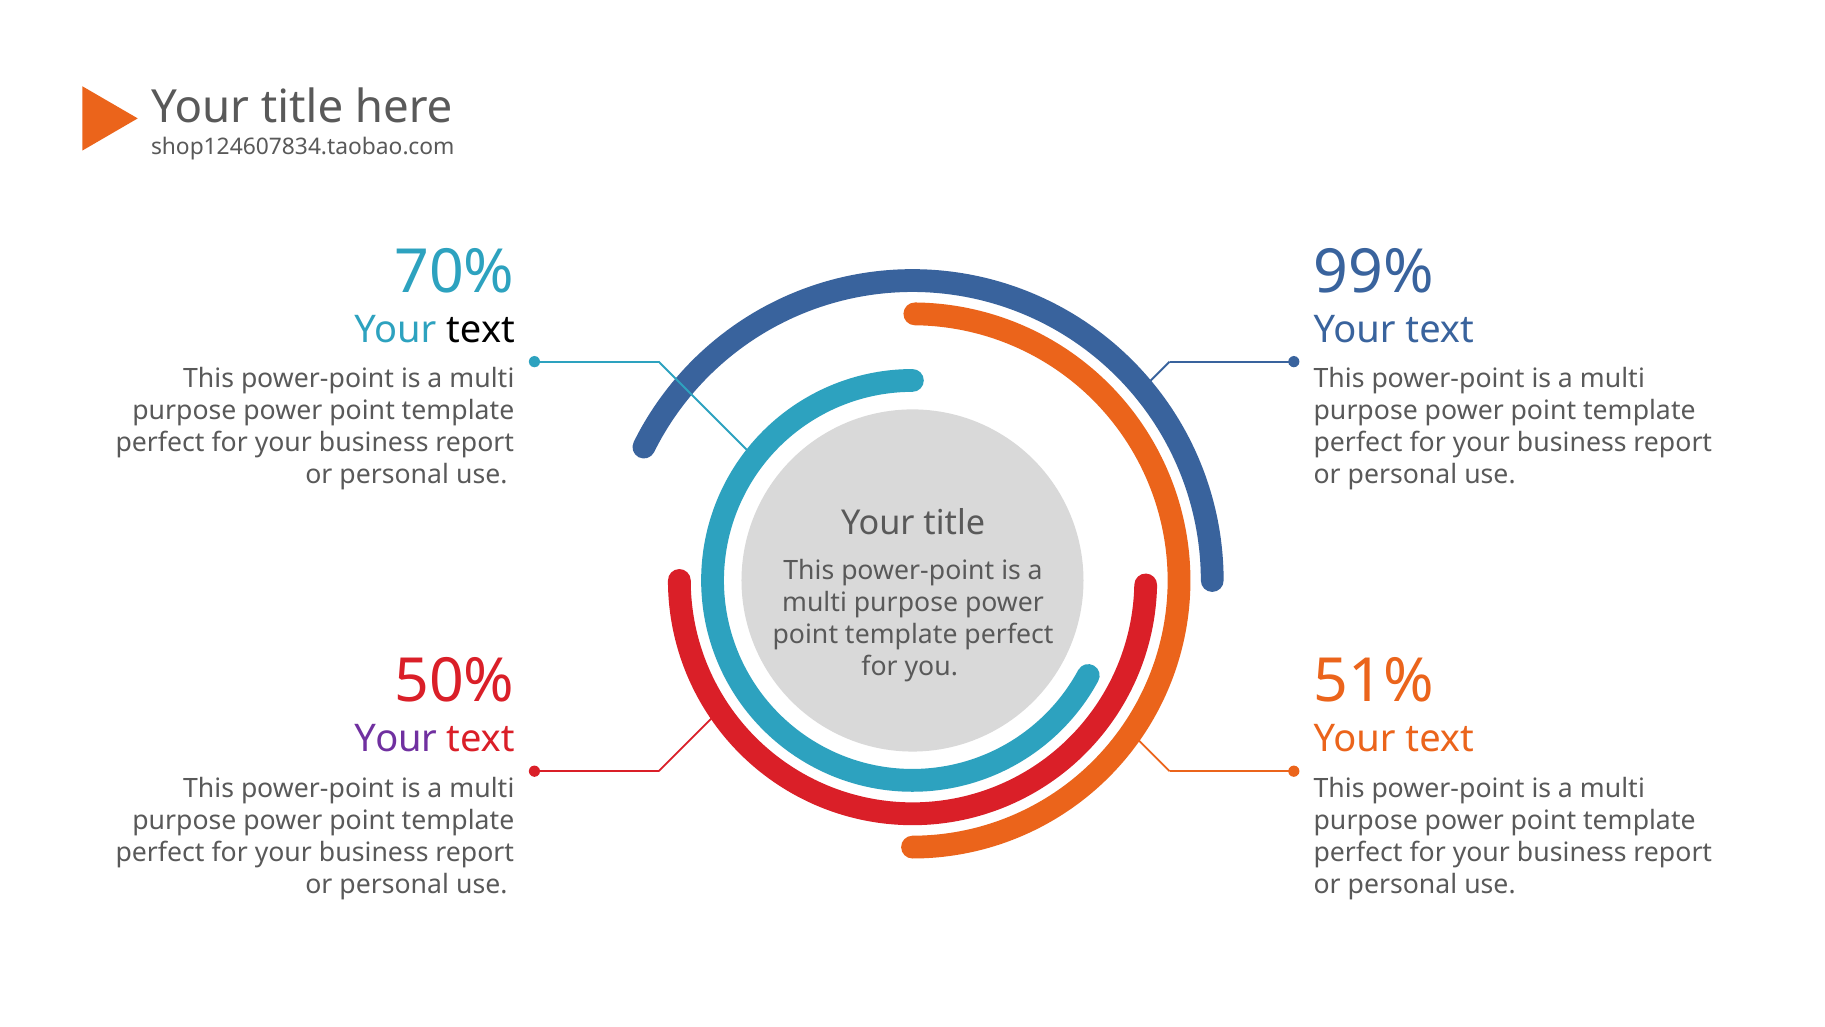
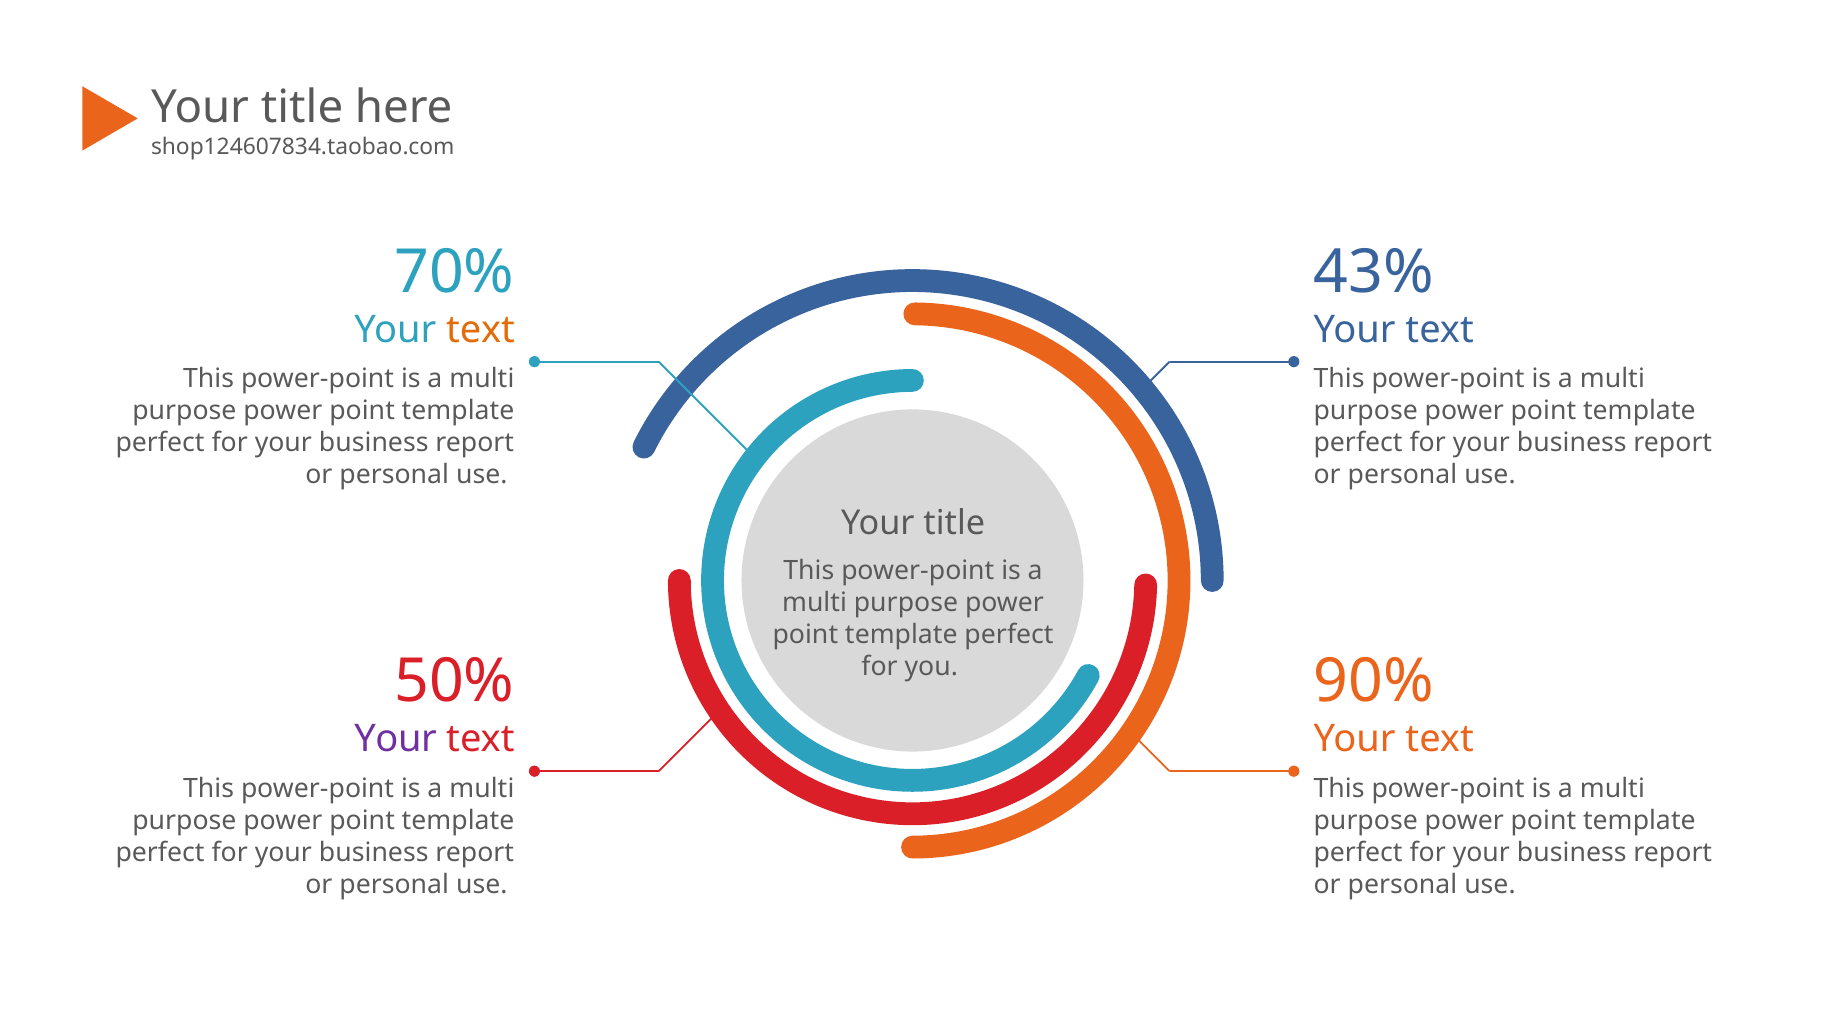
99%: 99% -> 43%
text at (480, 330) colour: black -> orange
51%: 51% -> 90%
